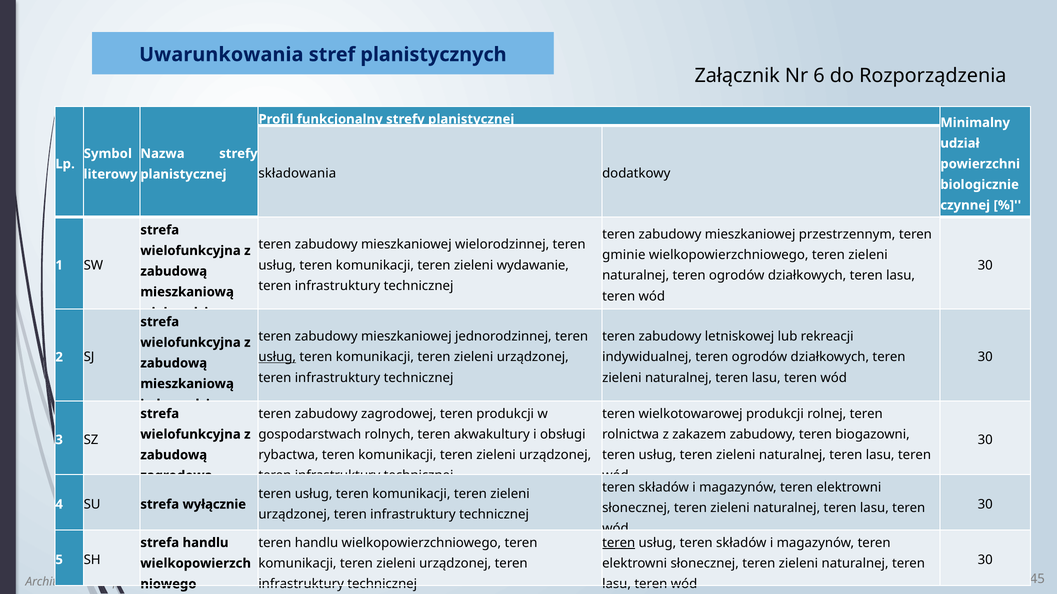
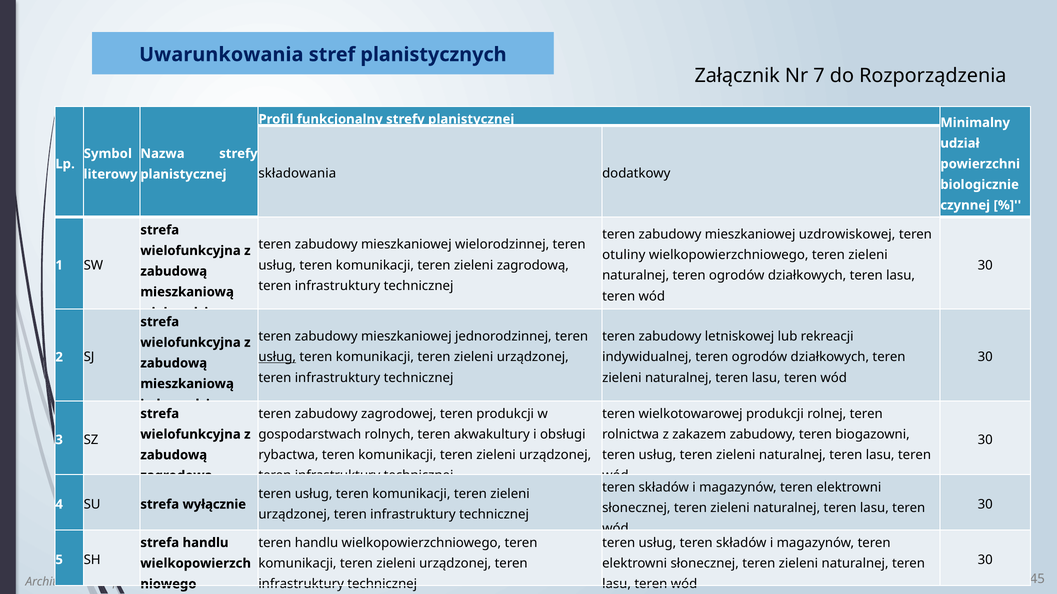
6: 6 -> 7
przestrzennym: przestrzennym -> uzdrowiskowej
gminie: gminie -> otuliny
zieleni wydawanie: wydawanie -> zagrodową
teren at (619, 543) underline: present -> none
